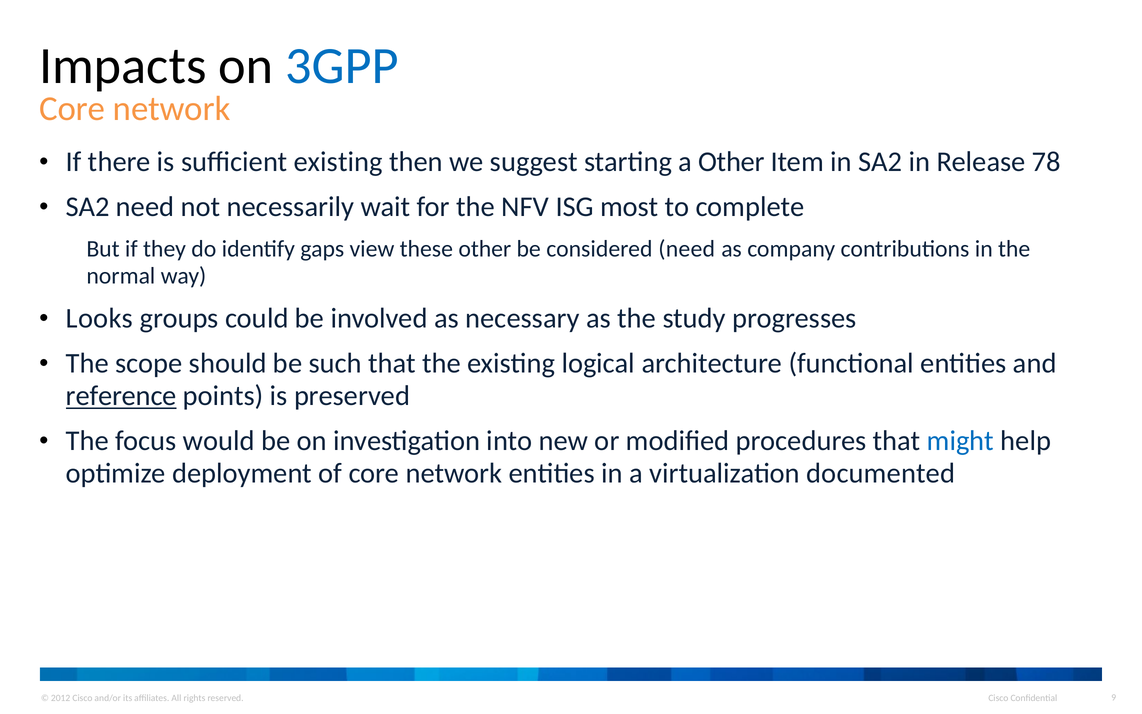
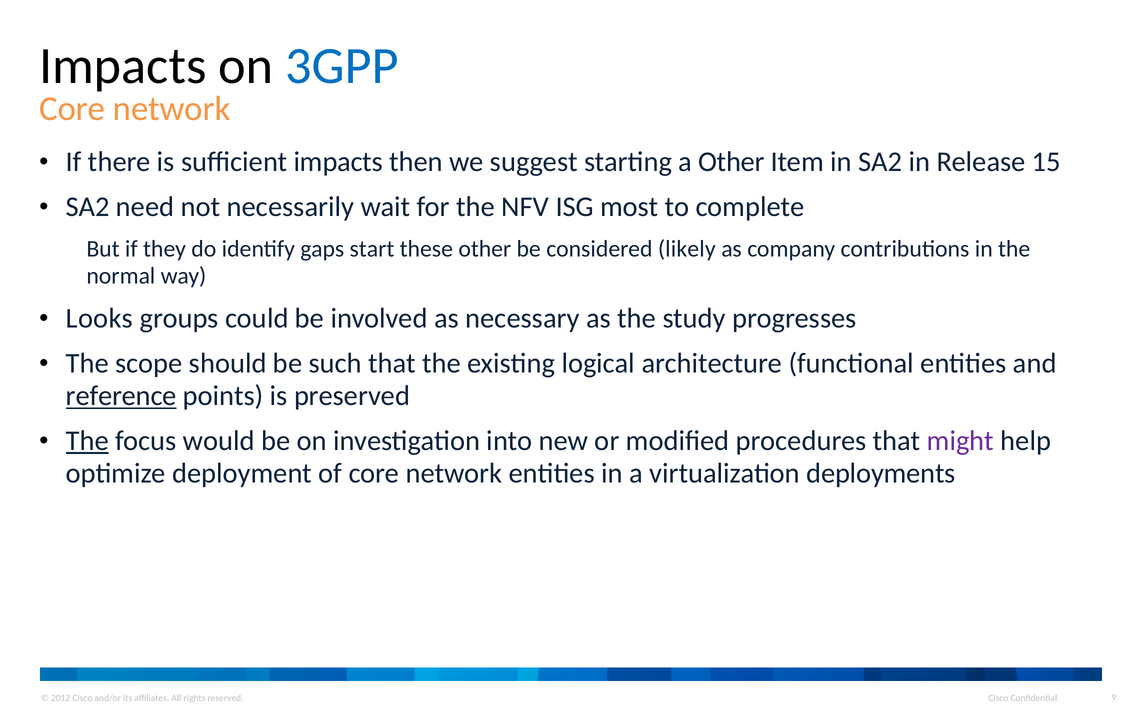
sufficient existing: existing -> impacts
78: 78 -> 15
view: view -> start
considered need: need -> likely
The at (87, 441) underline: none -> present
might colour: blue -> purple
documented: documented -> deployments
